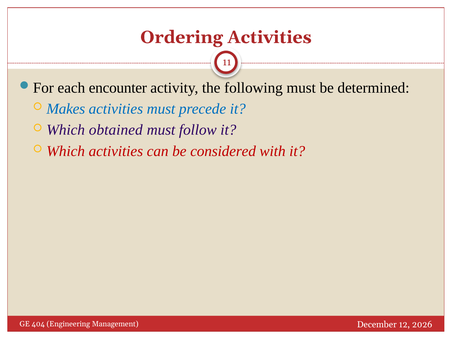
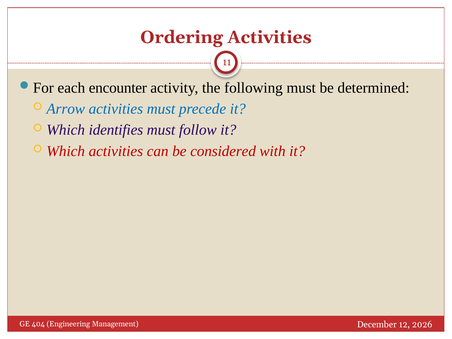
Makes: Makes -> Arrow
obtained: obtained -> identifies
